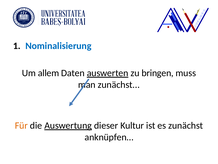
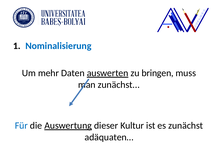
allem: allem -> mehr
Für colour: orange -> blue
anknüpfen…: anknüpfen… -> adäquaten…
